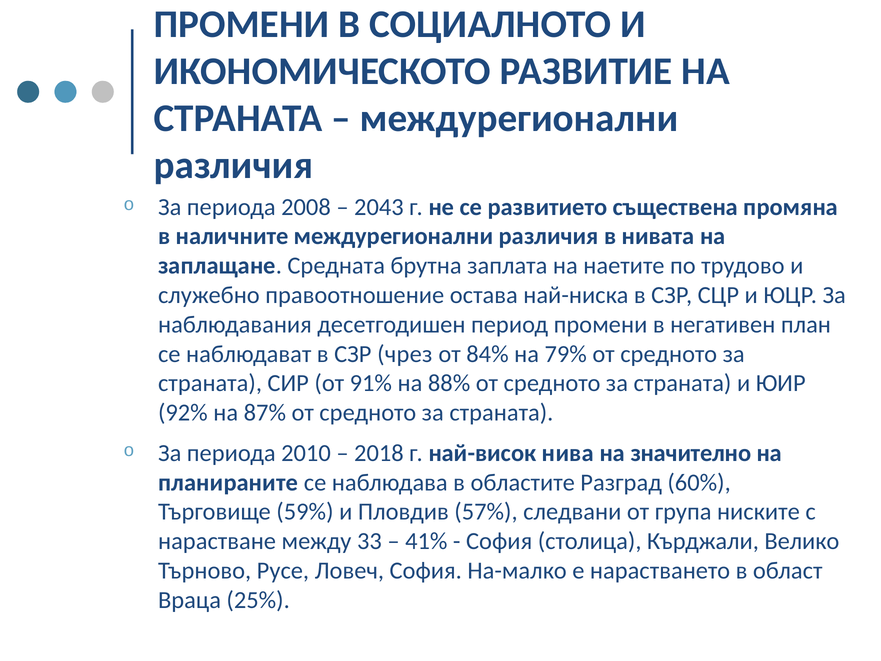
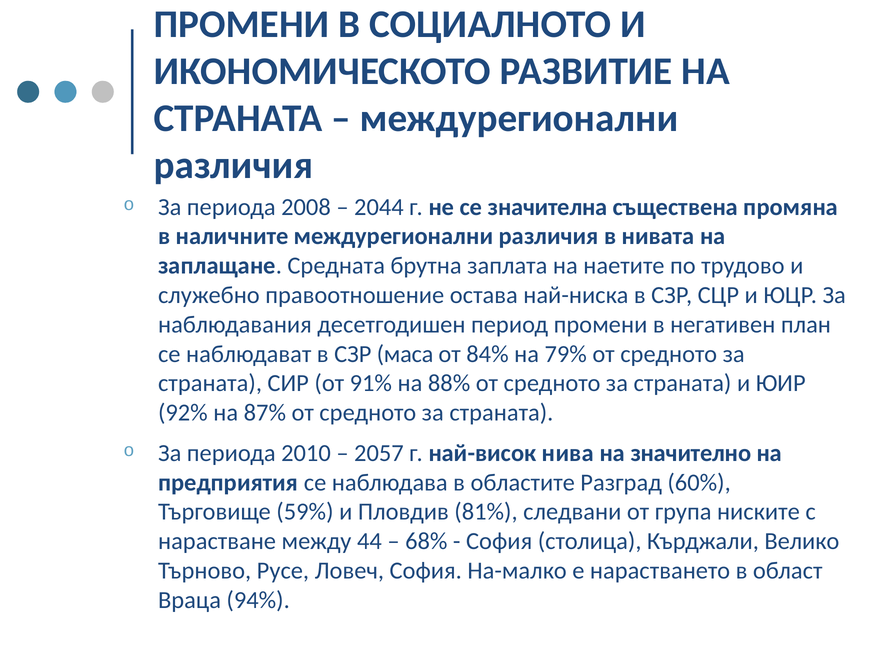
2043: 2043 -> 2044
развитието: развитието -> значителна
чрез: чрез -> маса
2018: 2018 -> 2057
планираните: планираните -> предприятия
57%: 57% -> 81%
33: 33 -> 44
41%: 41% -> 68%
25%: 25% -> 94%
